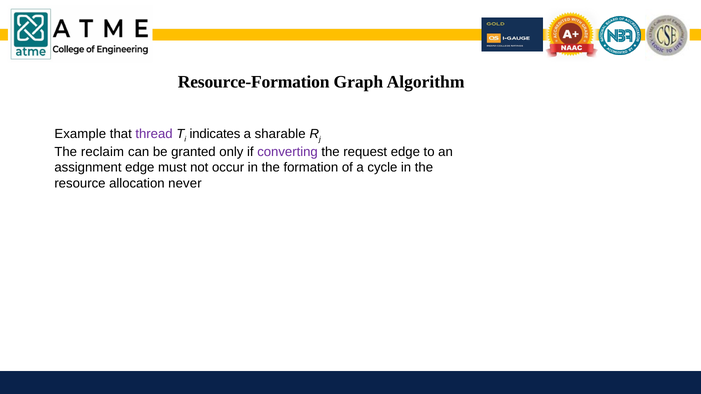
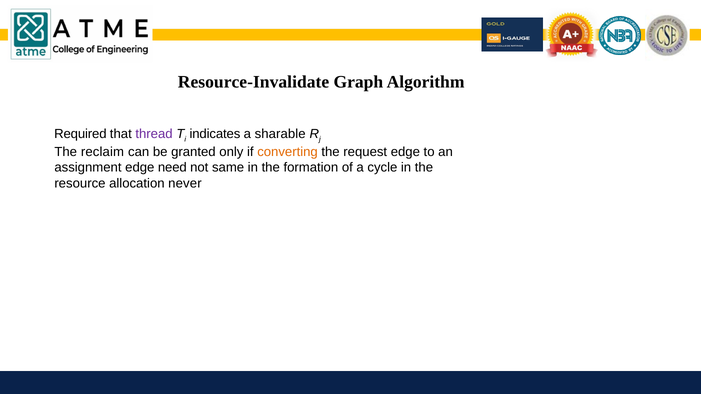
Resource-Formation: Resource-Formation -> Resource-Invalidate
Example: Example -> Required
converting colour: purple -> orange
must: must -> need
occur: occur -> same
